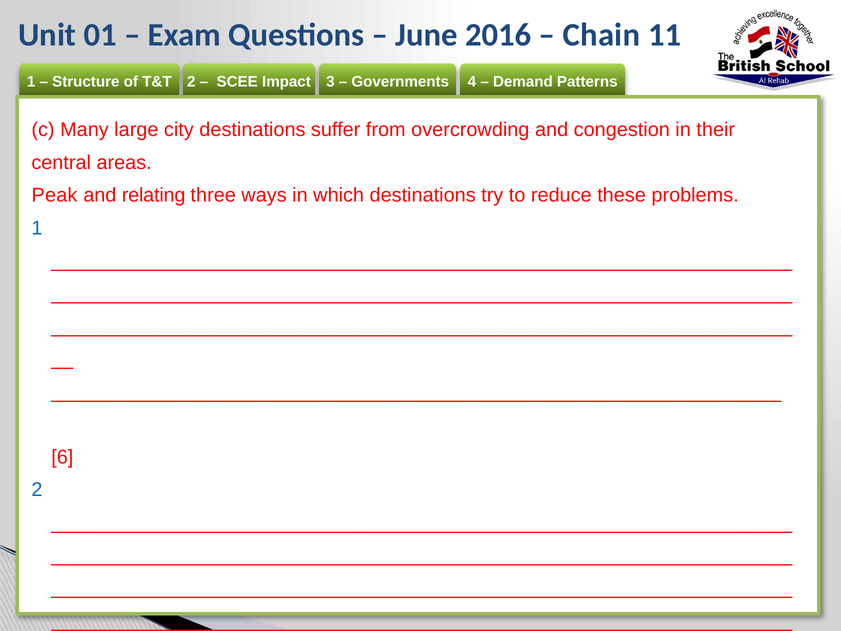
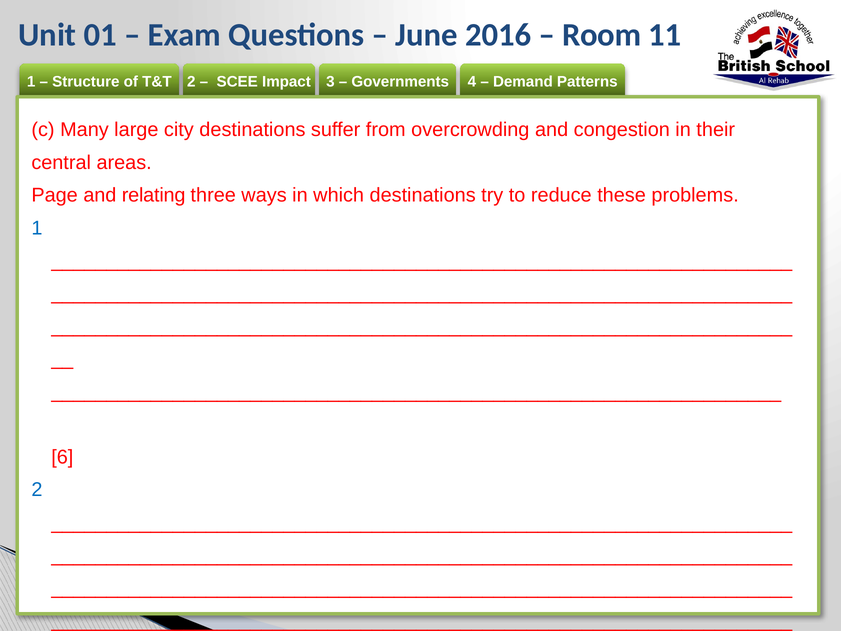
Chain: Chain -> Room
Peak: Peak -> Page
